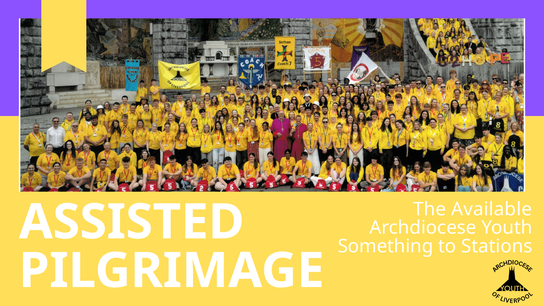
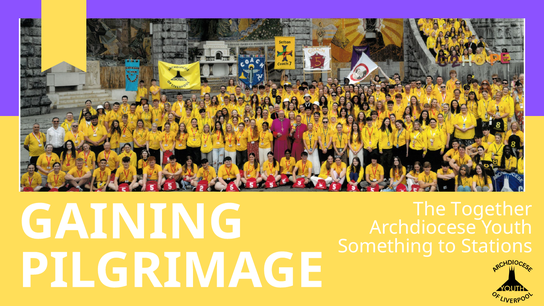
Available: Available -> Together
ASSISTED: ASSISTED -> GAINING
